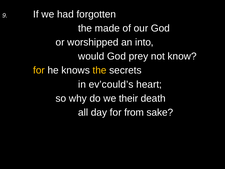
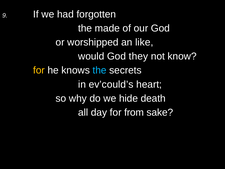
into: into -> like
prey: prey -> they
the at (100, 70) colour: yellow -> light blue
their: their -> hide
